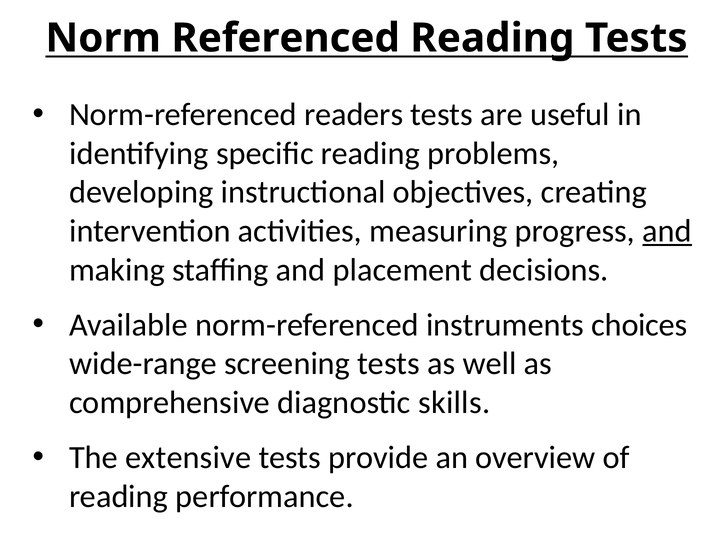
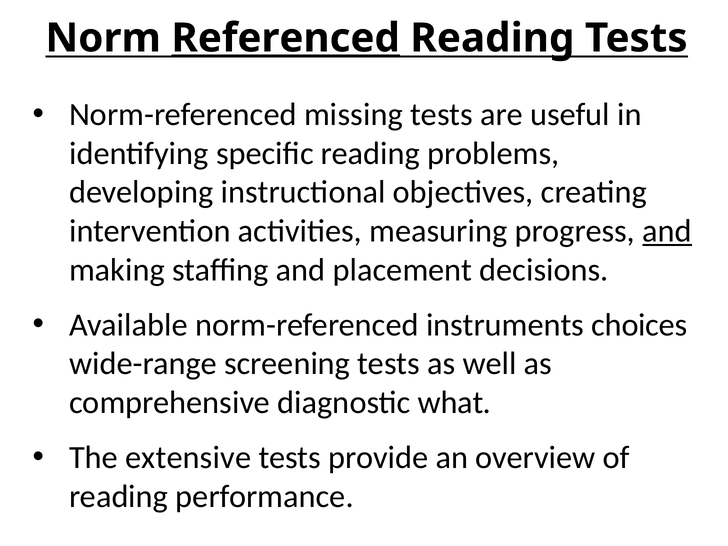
Referenced underline: none -> present
readers: readers -> missing
skills: skills -> what
